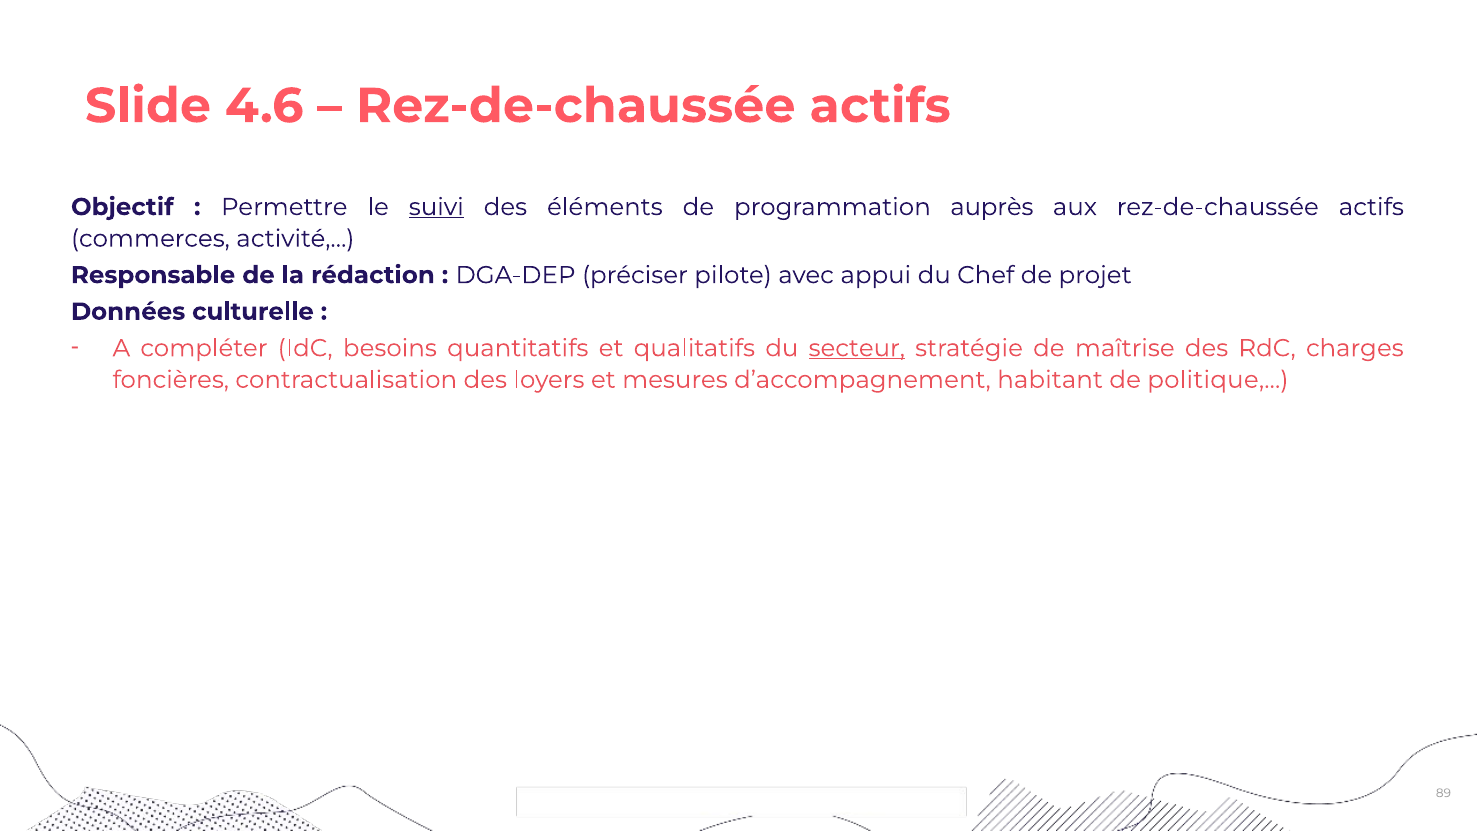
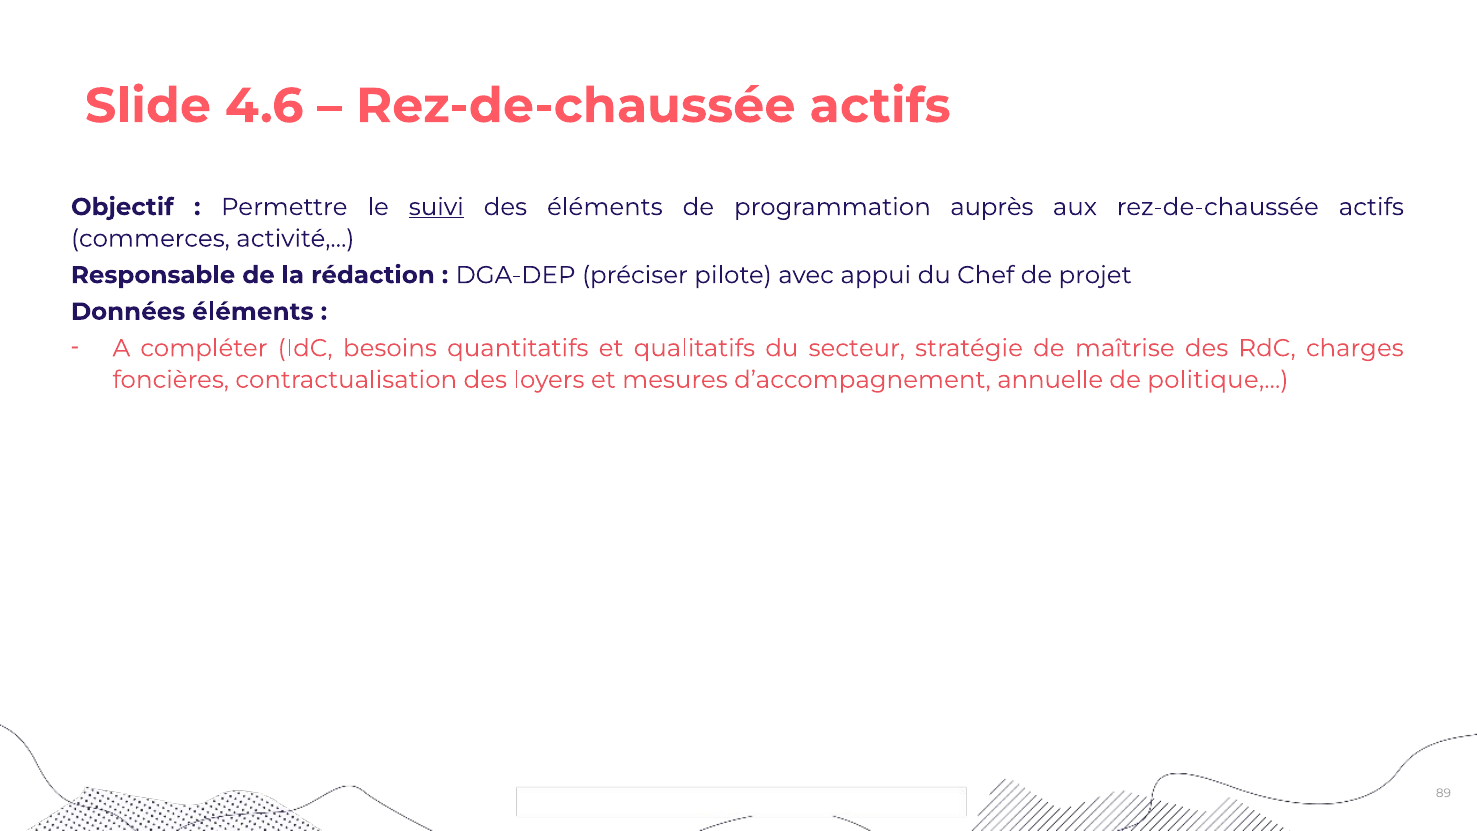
Données culturelle: culturelle -> éléments
secteur underline: present -> none
habitant: habitant -> annuelle
